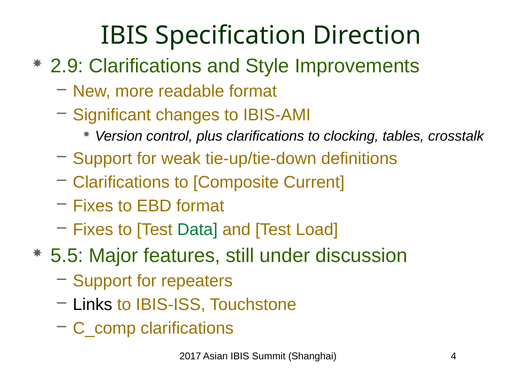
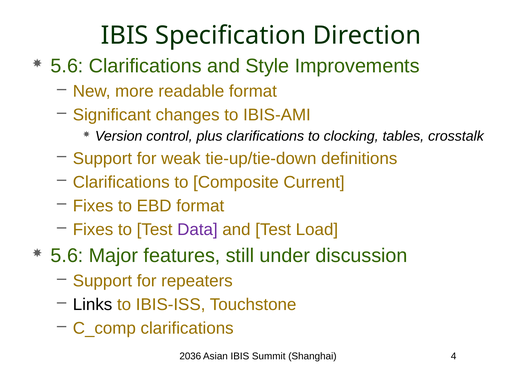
2.9 at (67, 66): 2.9 -> 5.6
Data colour: green -> purple
5.5 at (67, 256): 5.5 -> 5.6
2017: 2017 -> 2036
